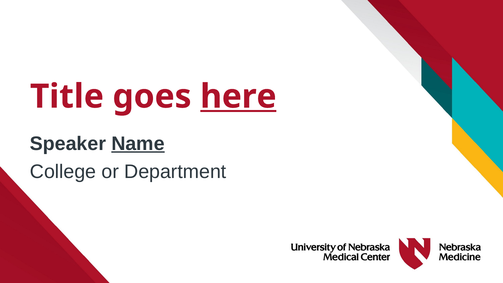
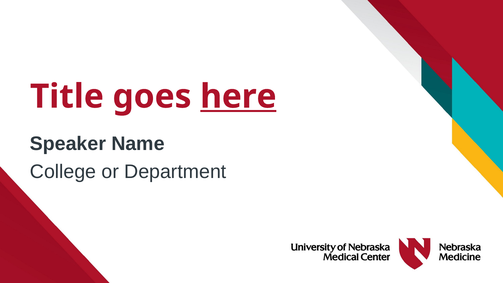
Name underline: present -> none
